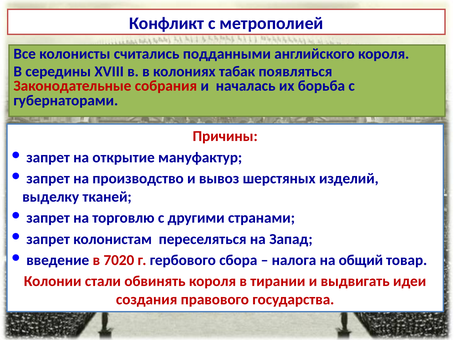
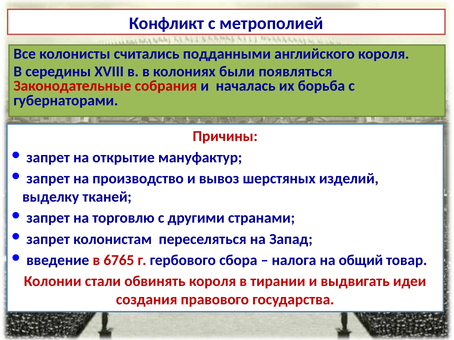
табак: табак -> были
7020: 7020 -> 6765
